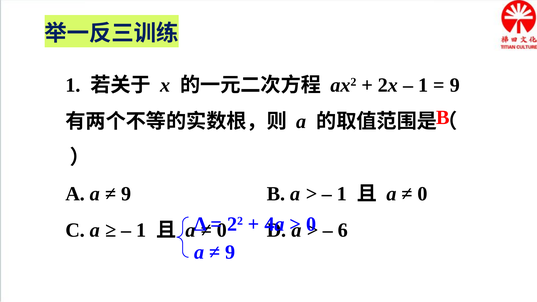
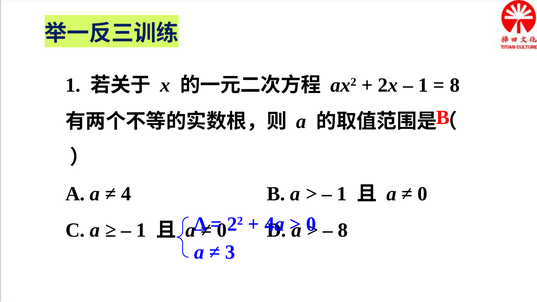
9 at (455, 85): 9 -> 8
9 at (126, 194): 9 -> 4
6 at (343, 230): 6 -> 8
9 at (230, 252): 9 -> 3
